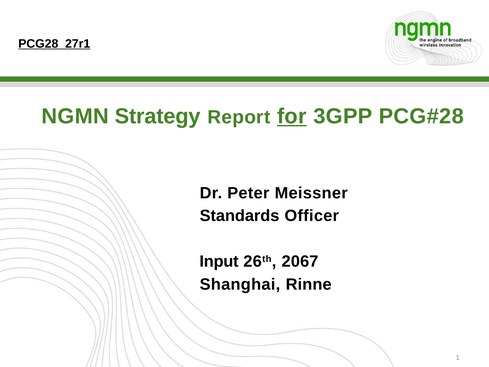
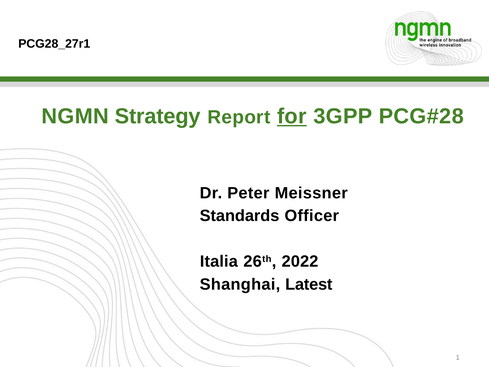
PCG28_27r1 underline: present -> none
Input: Input -> Italia
2067: 2067 -> 2022
Rinne: Rinne -> Latest
